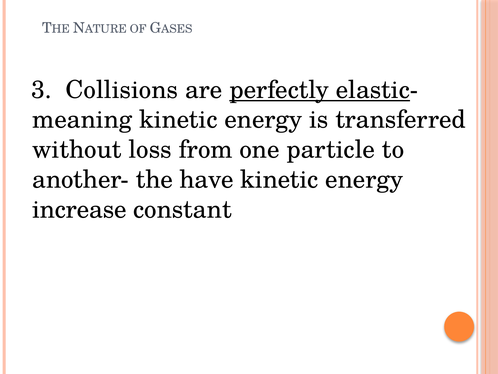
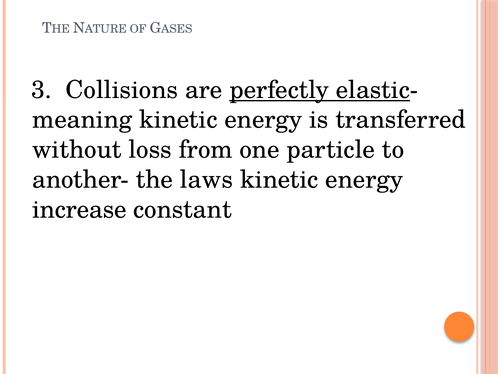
have: have -> laws
